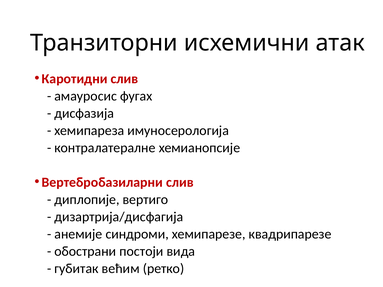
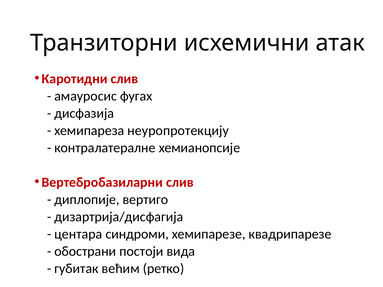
имуносерологија: имуносерологија -> неуропротекцију
анемије: анемије -> центара
